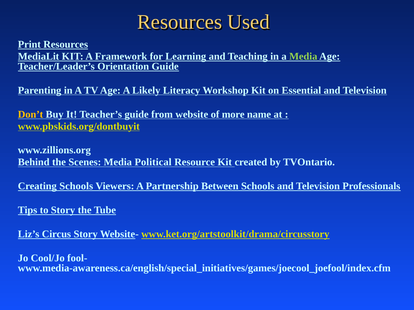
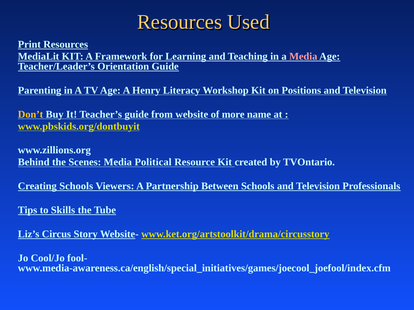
Media at (303, 57) colour: light green -> pink
Likely: Likely -> Henry
Essential: Essential -> Positions
to Story: Story -> Skills
